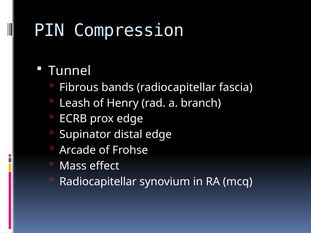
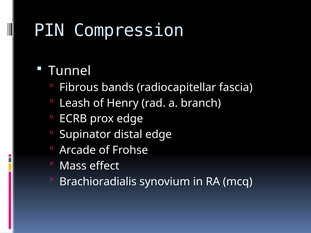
Radiocapitellar at (98, 182): Radiocapitellar -> Brachioradialis
